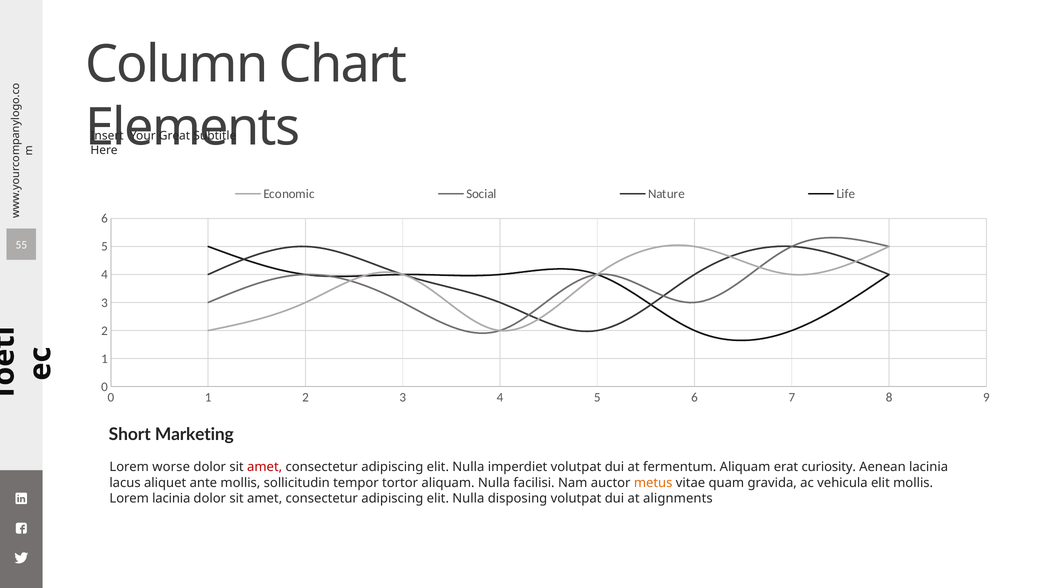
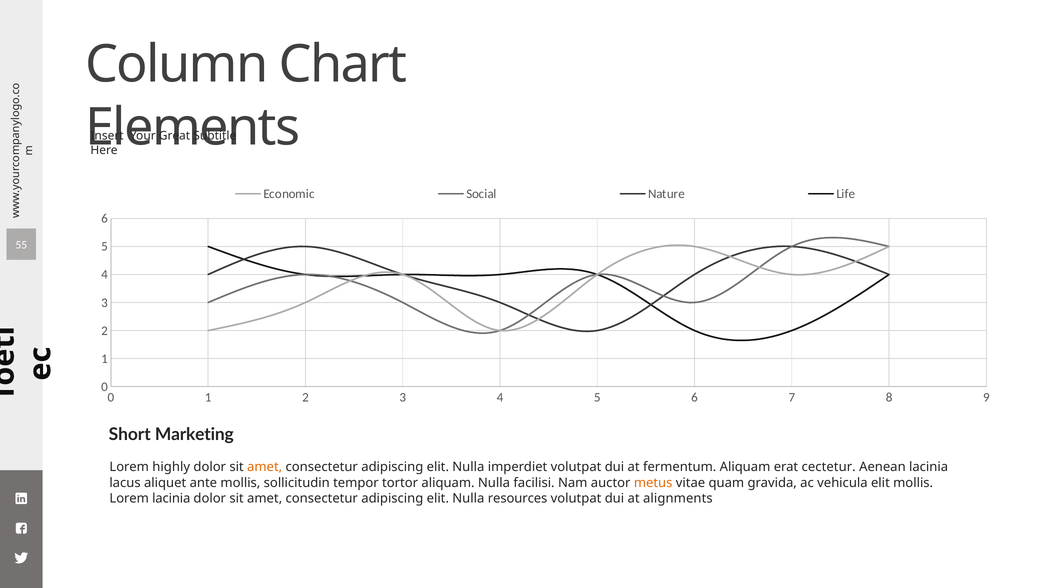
worse: worse -> highly
amet at (265, 467) colour: red -> orange
curiosity: curiosity -> cectetur
disposing: disposing -> resources
